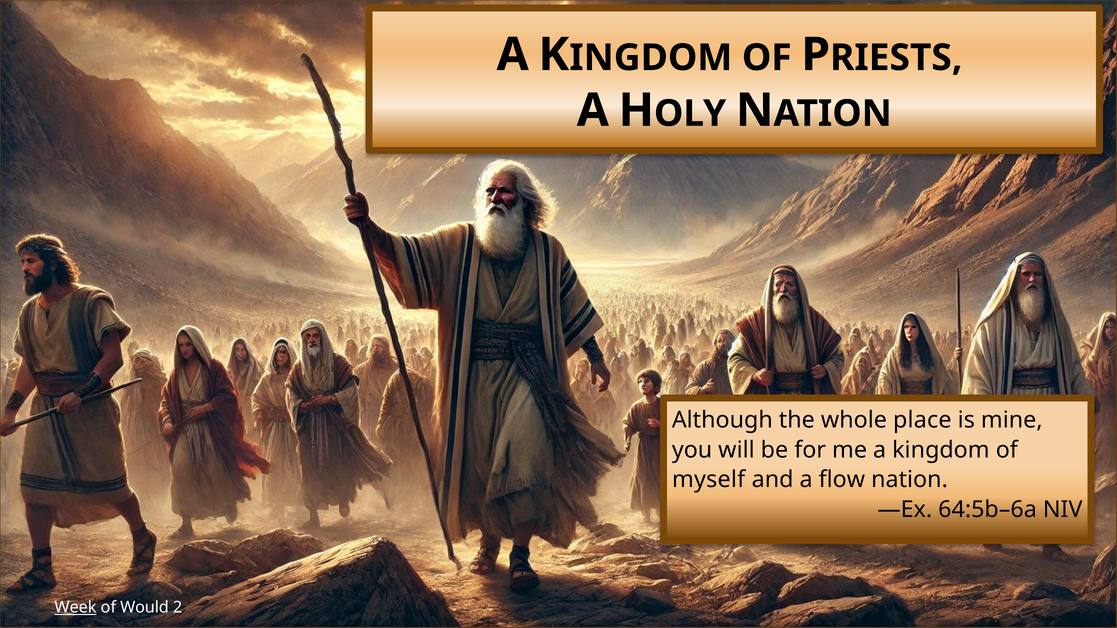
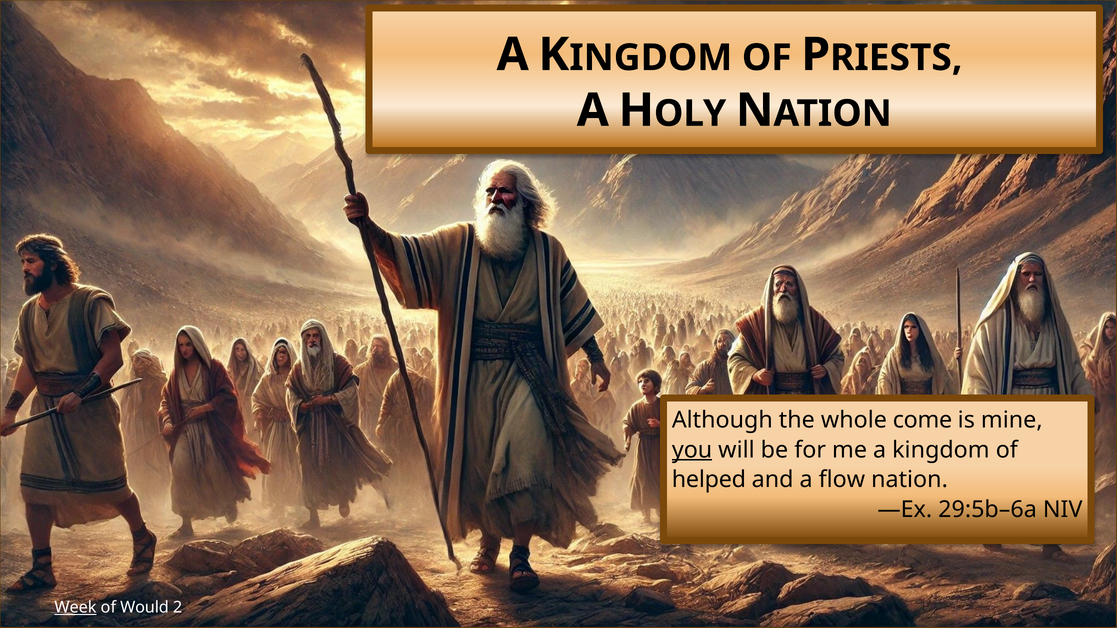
place: place -> come
you underline: none -> present
myself: myself -> helped
64:5b–6a: 64:5b–6a -> 29:5b–6a
